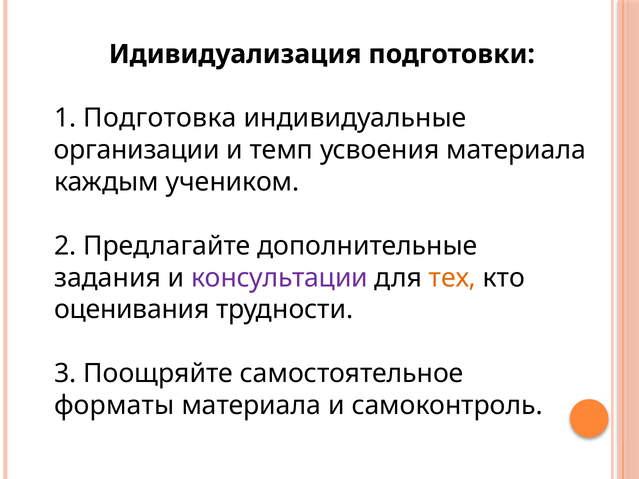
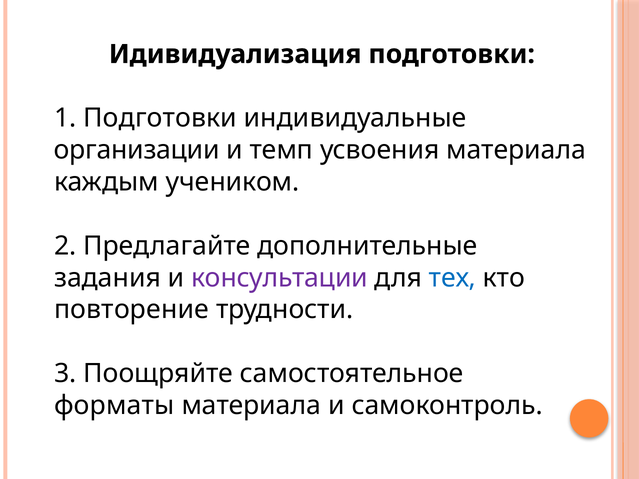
1 Подготовка: Подготовка -> Подготовки
тех colour: orange -> blue
оценивания: оценивания -> повторение
